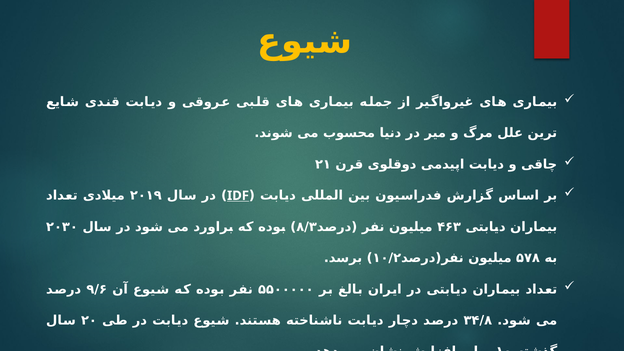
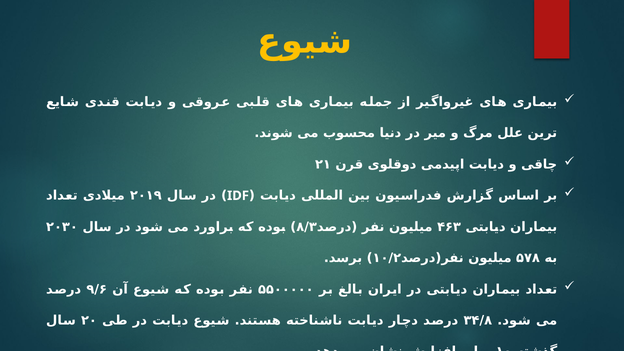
IDF underline: present -> none
